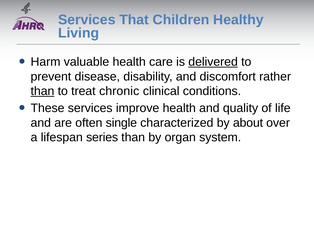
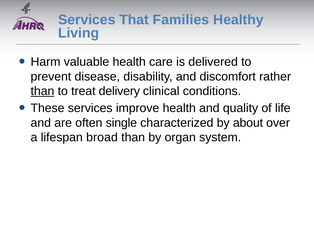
Children: Children -> Families
delivered underline: present -> none
chronic: chronic -> delivery
series: series -> broad
